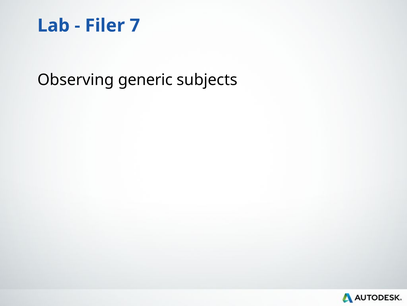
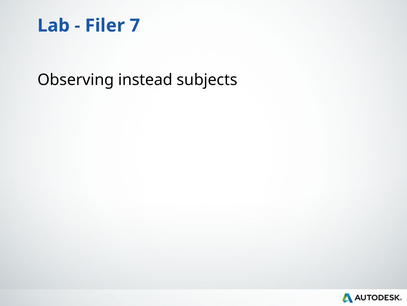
generic: generic -> instead
